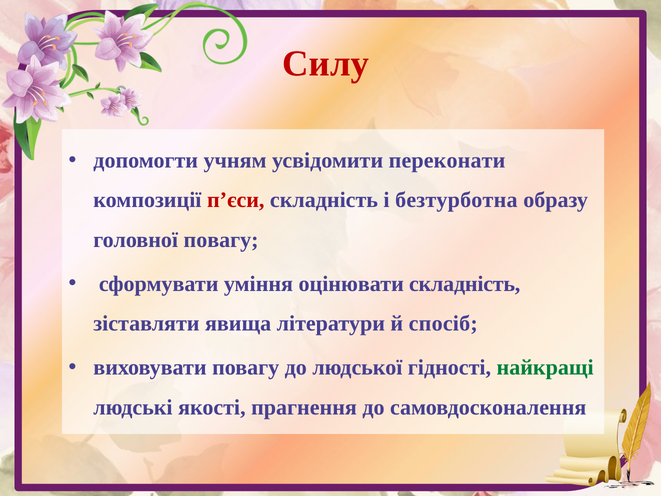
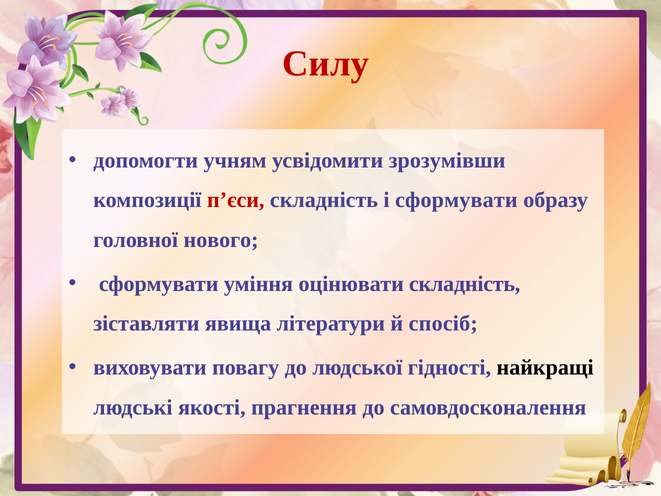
переконати: переконати -> зрозумівши
і безтурботна: безтурботна -> сформувати
головної повагу: повагу -> нового
найкращі colour: green -> black
